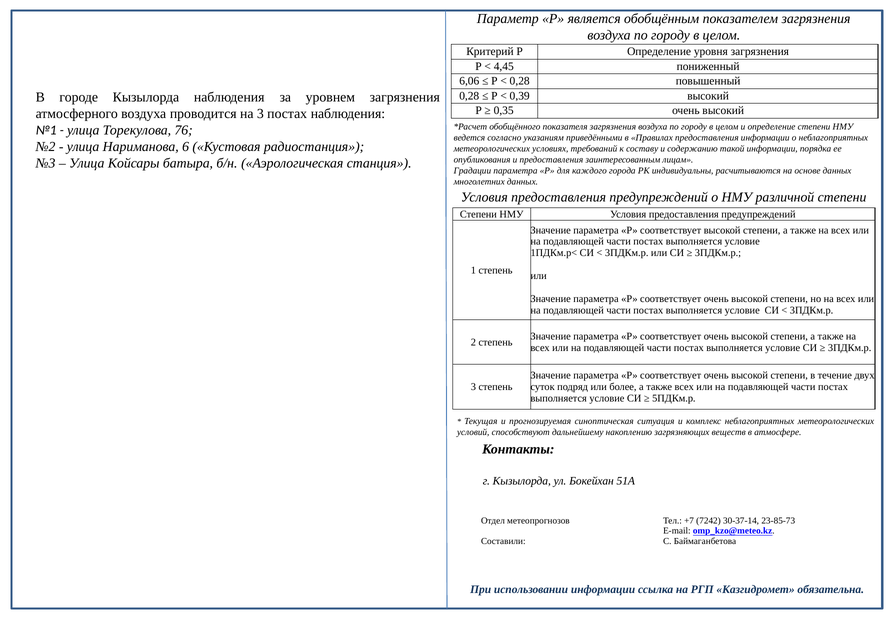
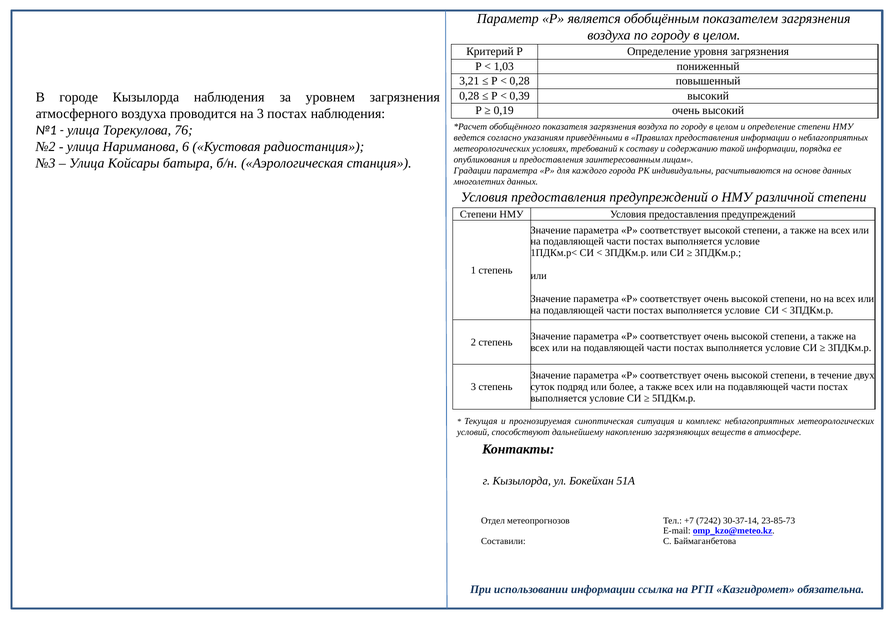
4,45: 4,45 -> 1,03
6,06: 6,06 -> 3,21
0,35: 0,35 -> 0,19
